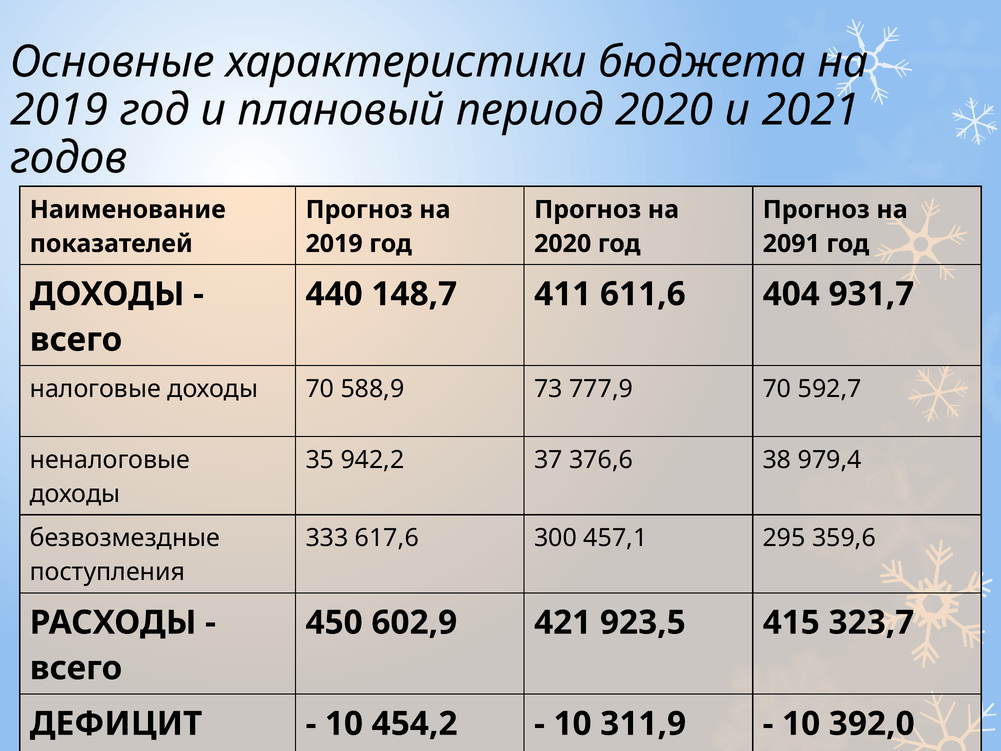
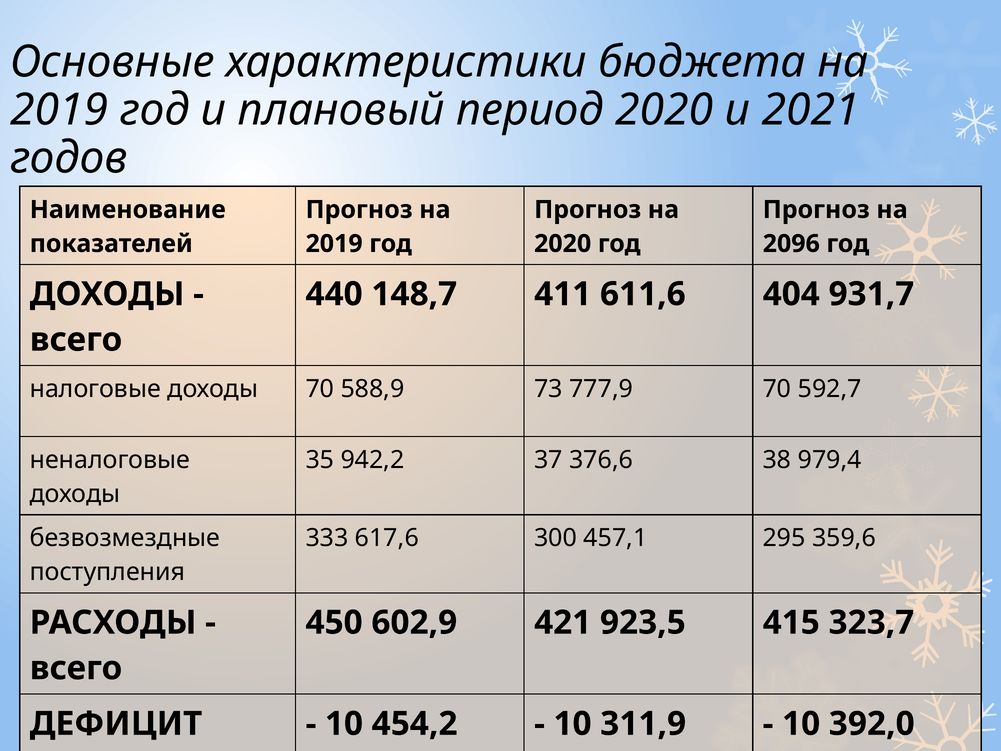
2091: 2091 -> 2096
